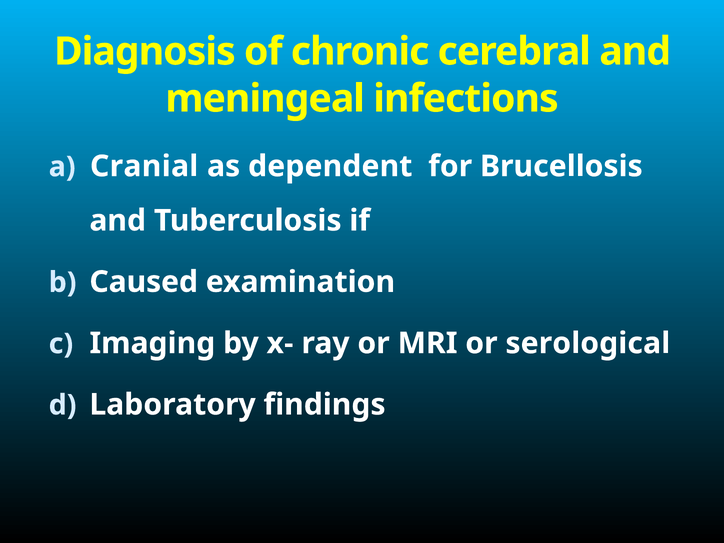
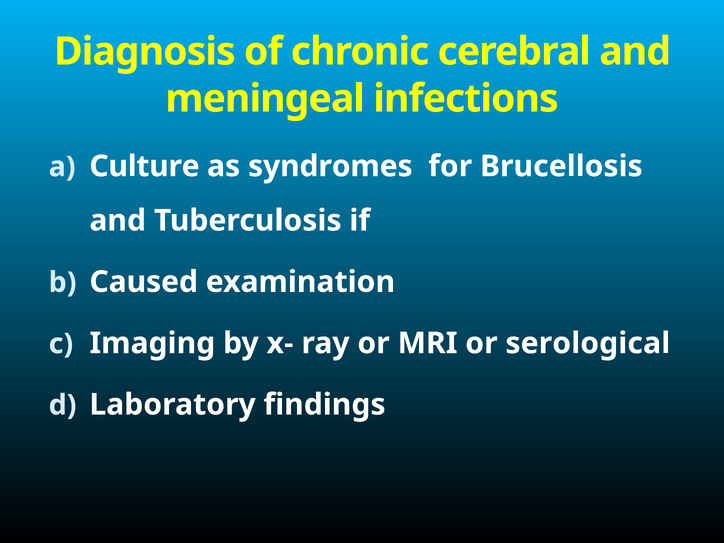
Cranial: Cranial -> Culture
dependent: dependent -> syndromes
